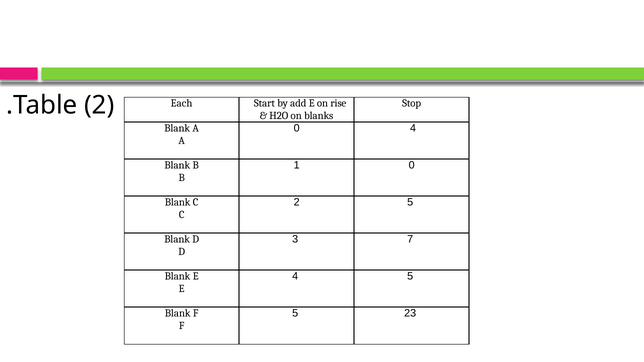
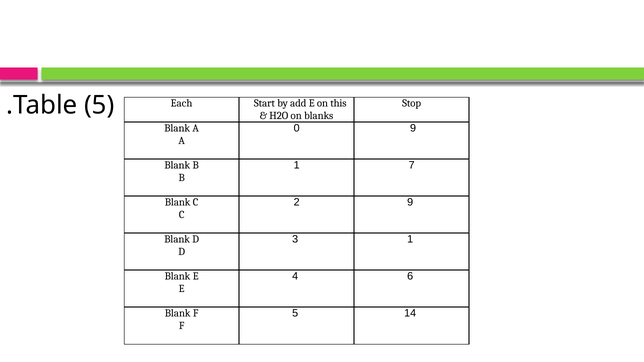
Table 2: 2 -> 5
rise: rise -> this
0 4: 4 -> 9
1 0: 0 -> 7
2 5: 5 -> 9
3 7: 7 -> 1
4 5: 5 -> 6
23: 23 -> 14
